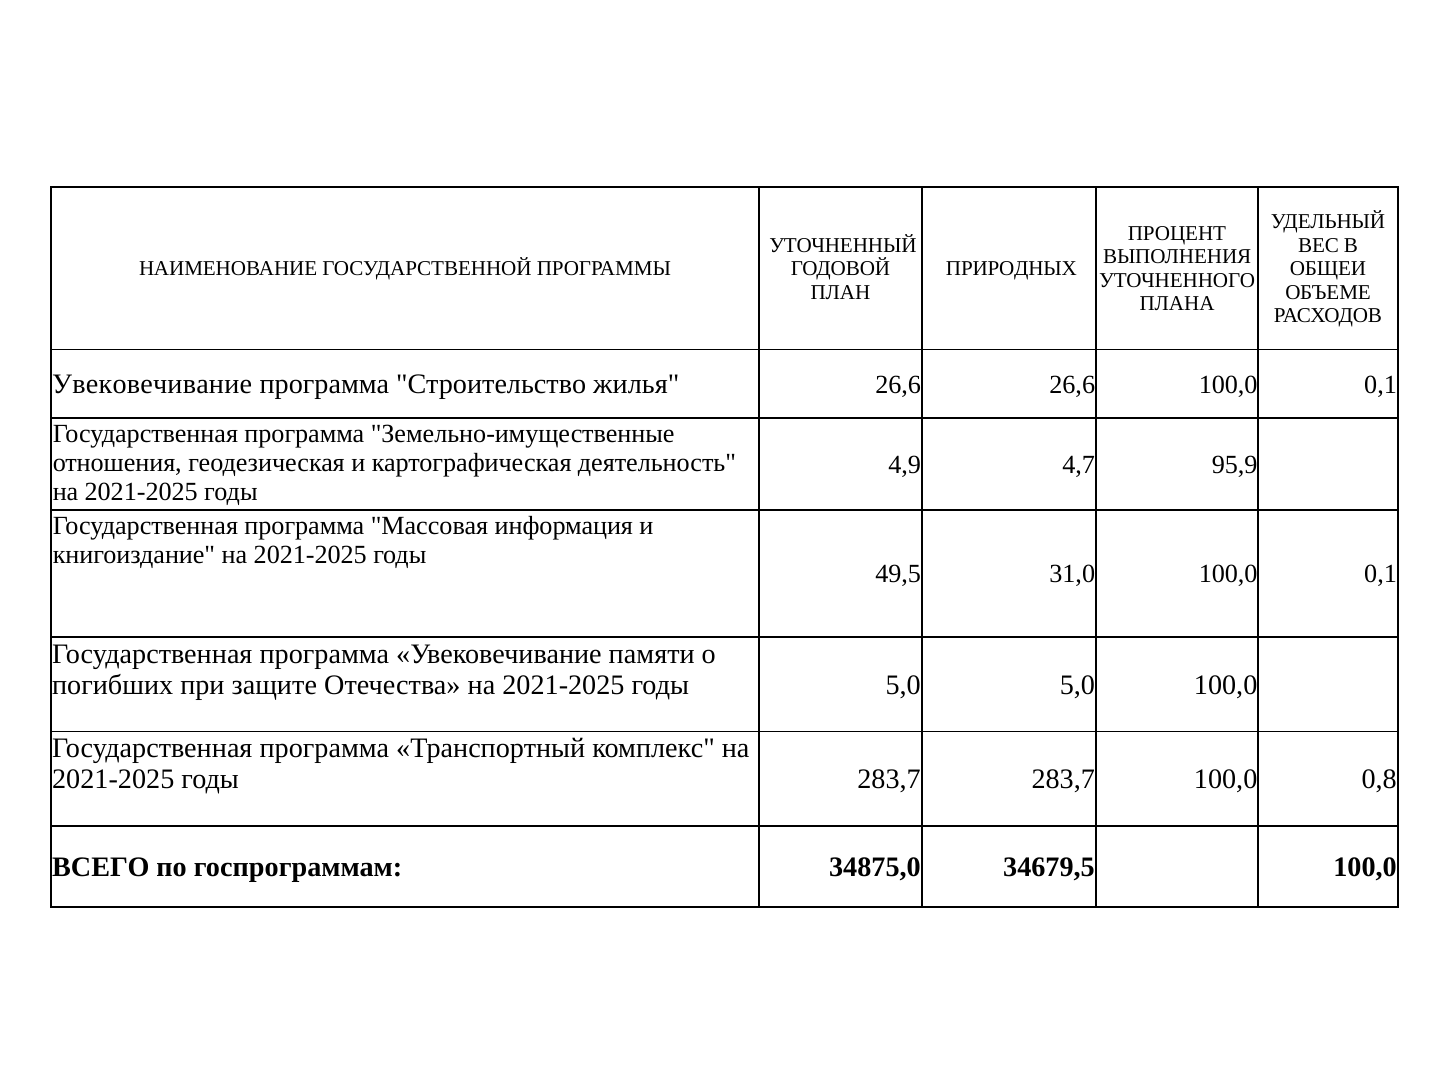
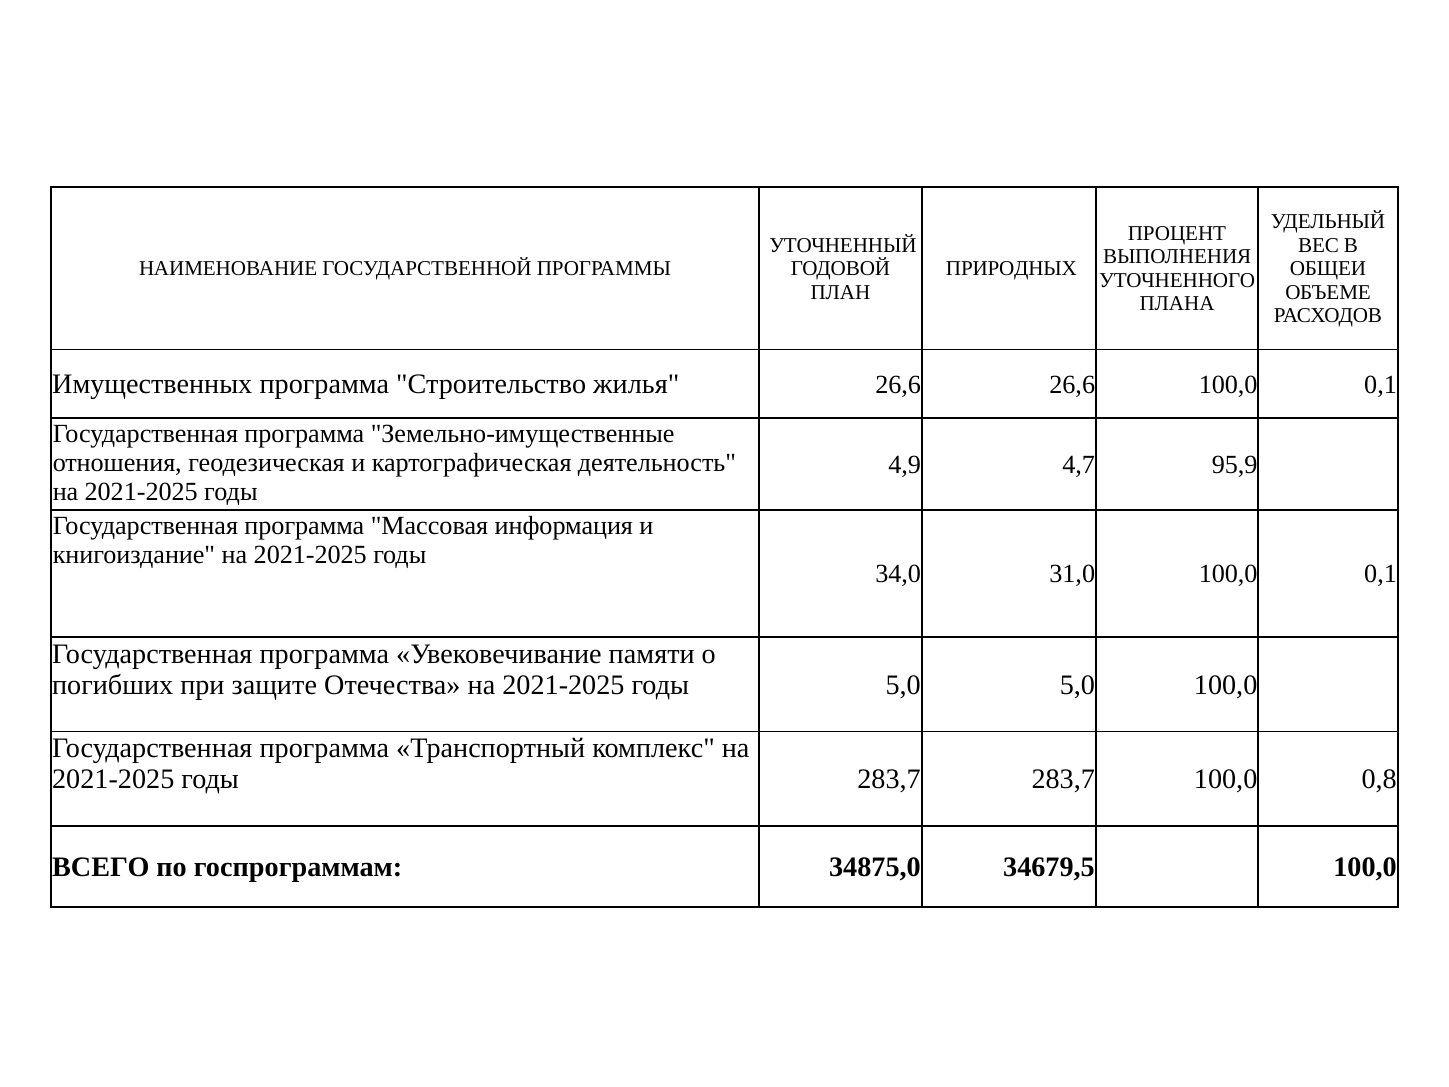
Увековечивание at (152, 384): Увековечивание -> Имущественных
49,5: 49,5 -> 34,0
